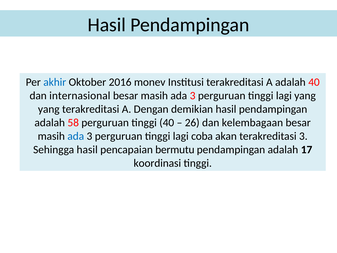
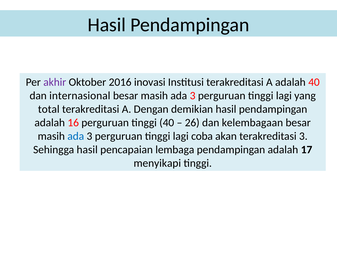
akhir colour: blue -> purple
monev: monev -> inovasi
yang at (49, 109): yang -> total
58: 58 -> 16
bermutu: bermutu -> lembaga
koordinasi: koordinasi -> menyikapi
